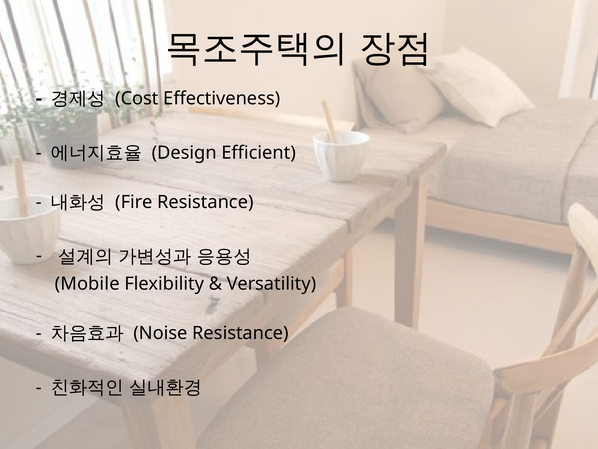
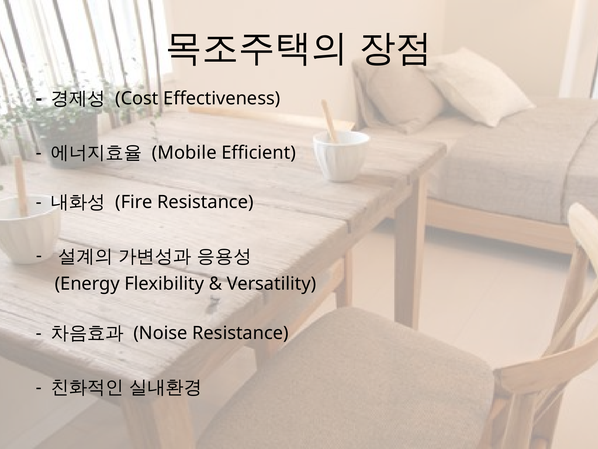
Design: Design -> Mobile
Mobile: Mobile -> Energy
